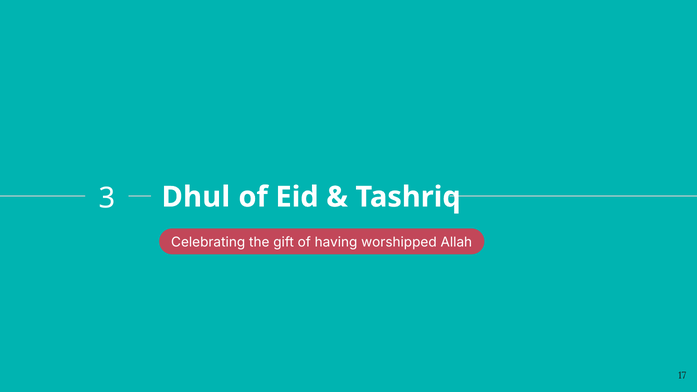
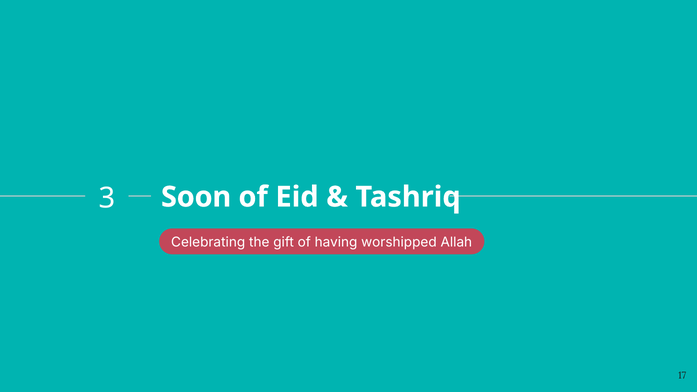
Dhul: Dhul -> Soon
